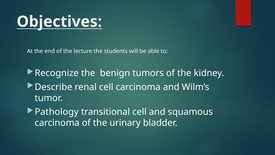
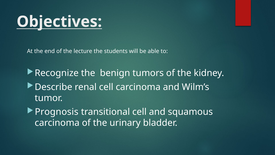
Pathology: Pathology -> Prognosis
